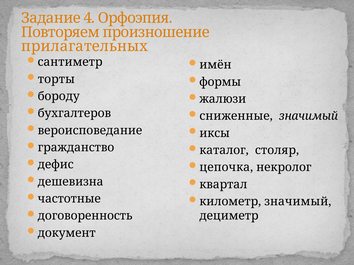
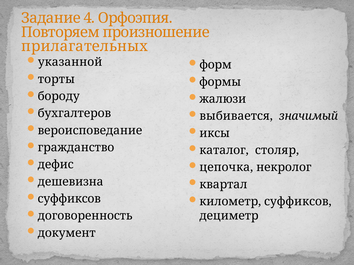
сантиметр: сантиметр -> указанной
имён: имён -> форм
сниженные: сниженные -> выбивается
частотные at (69, 199): частотные -> суффиксов
километр значимый: значимый -> суффиксов
